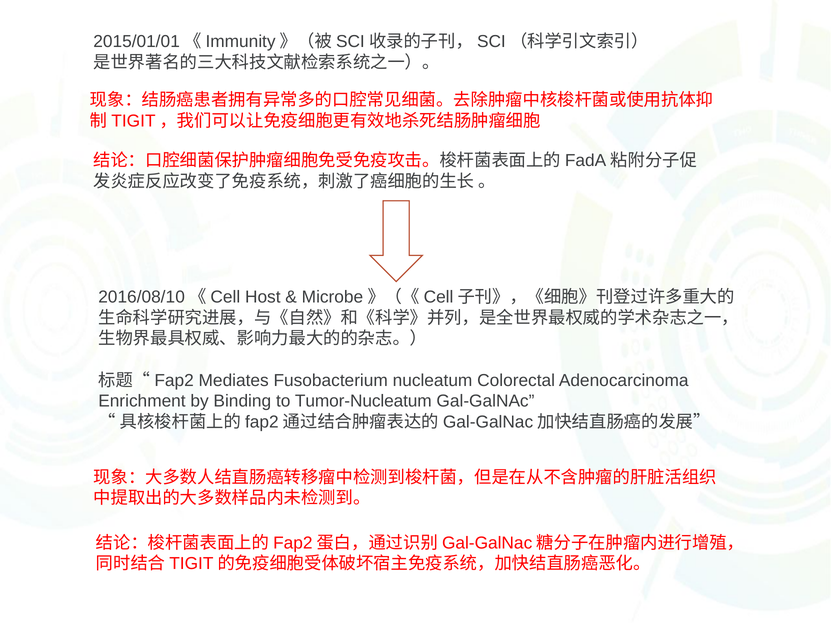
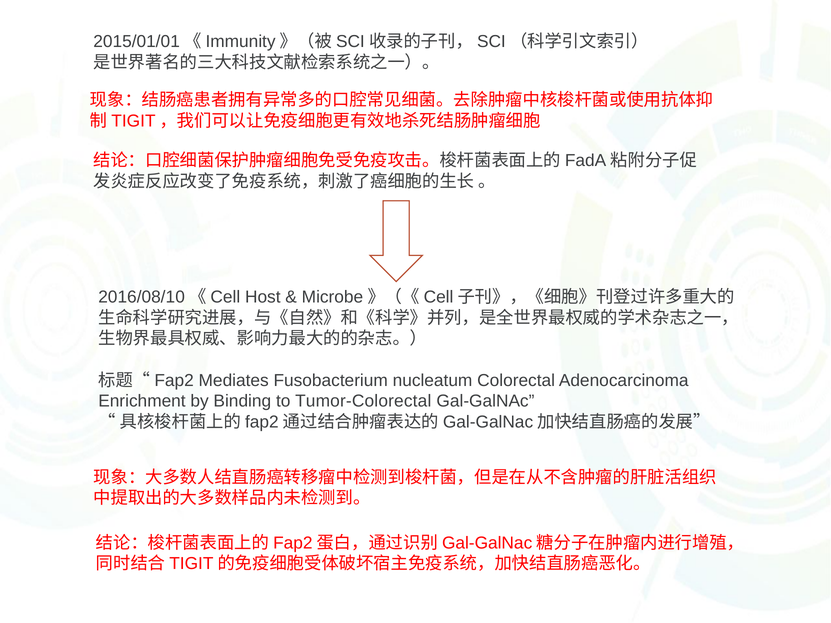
Tumor-Nucleatum: Tumor-Nucleatum -> Tumor-Colorectal
